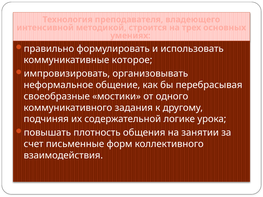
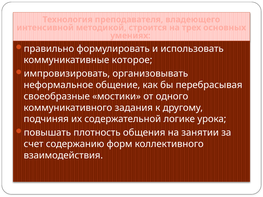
письменные: письменные -> содержанию
